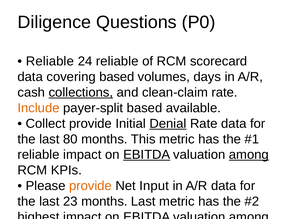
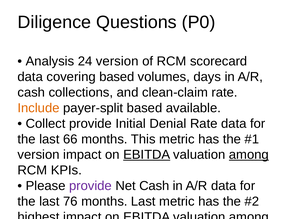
Reliable at (50, 61): Reliable -> Analysis
24 reliable: reliable -> version
collections underline: present -> none
Denial at (168, 124) underline: present -> none
80: 80 -> 66
reliable at (39, 155): reliable -> version
provide at (90, 186) colour: orange -> purple
Net Input: Input -> Cash
23: 23 -> 76
